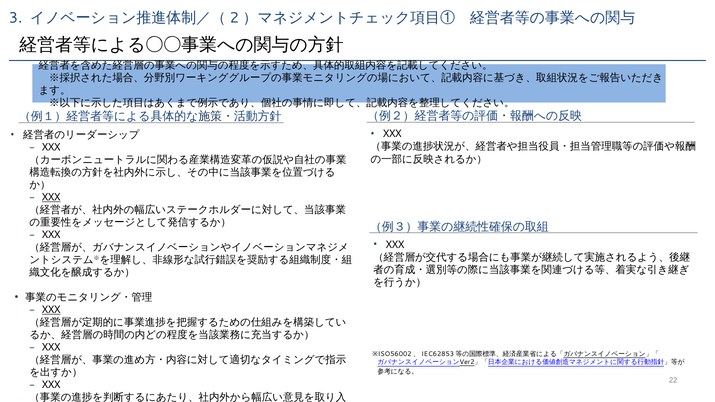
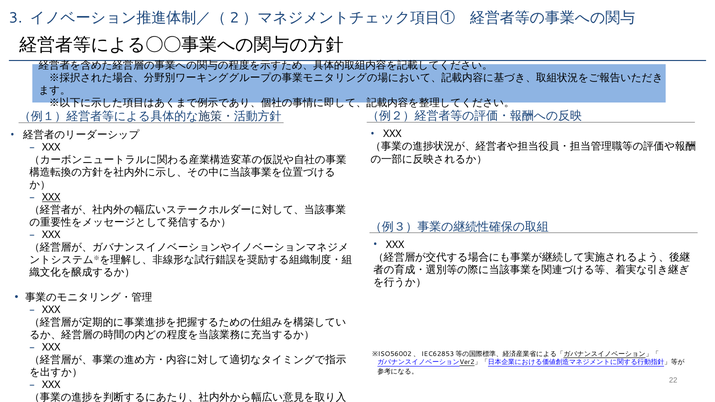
XXX at (51, 310) underline: present -> none
